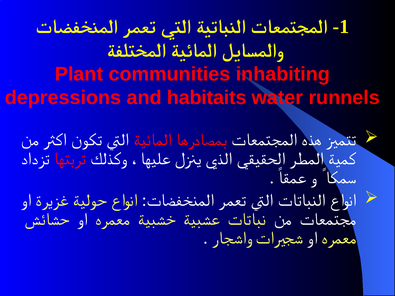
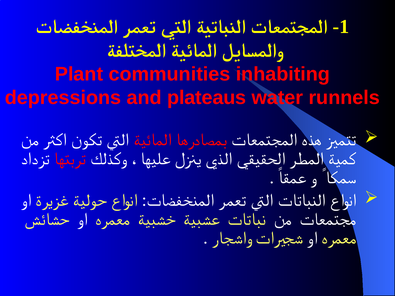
habitaits: habitaits -> plateaus
